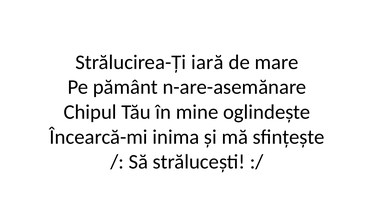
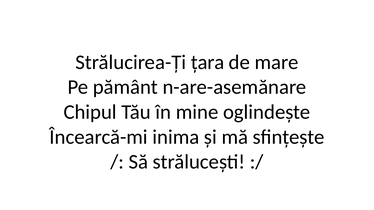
iară: iară -> țara
